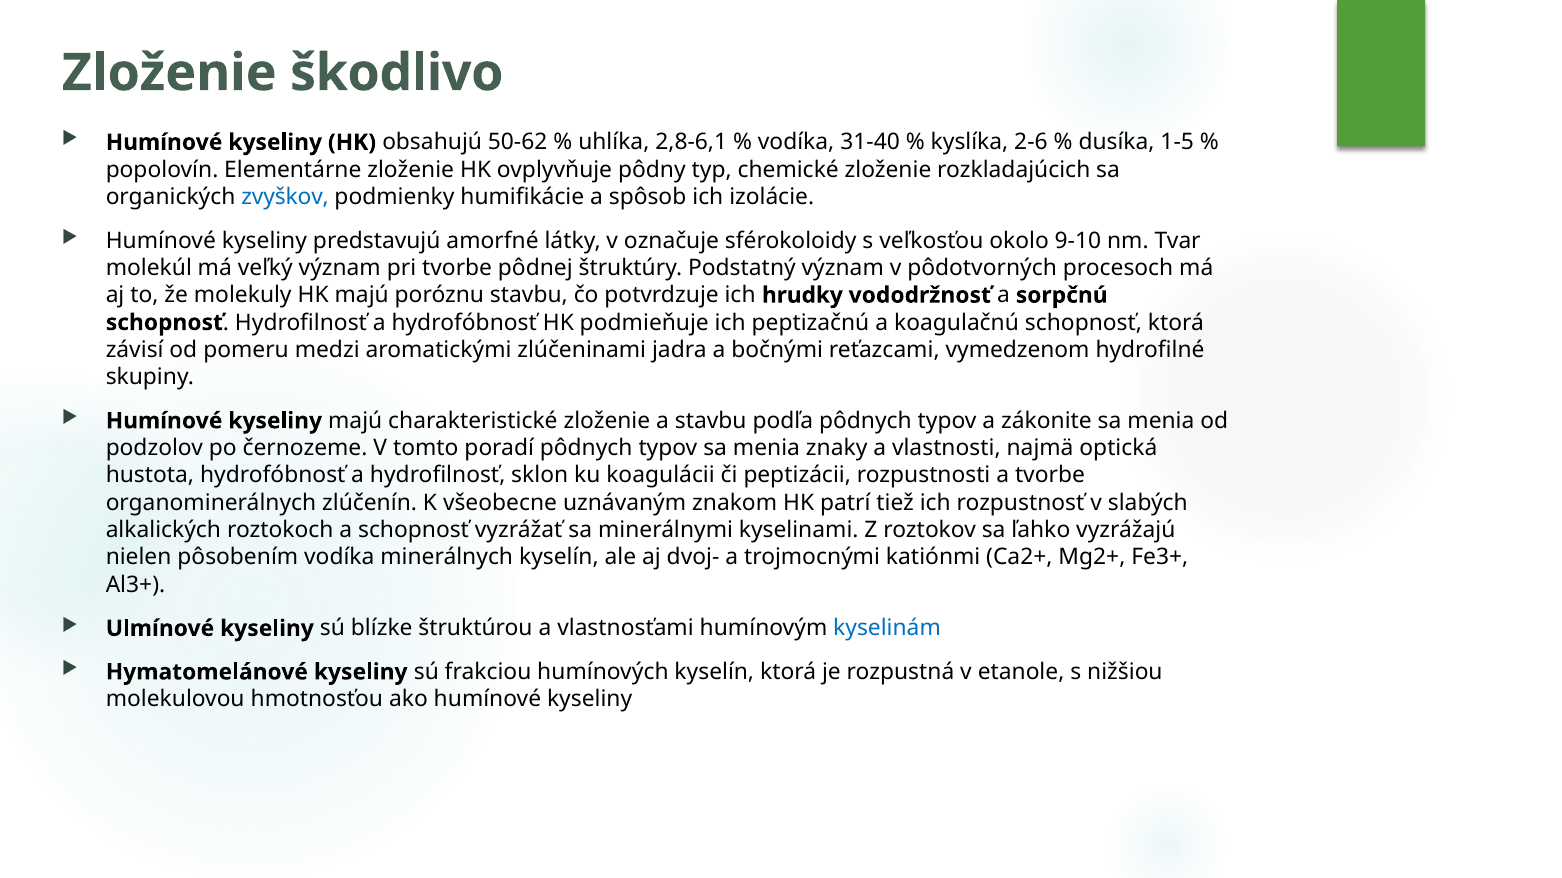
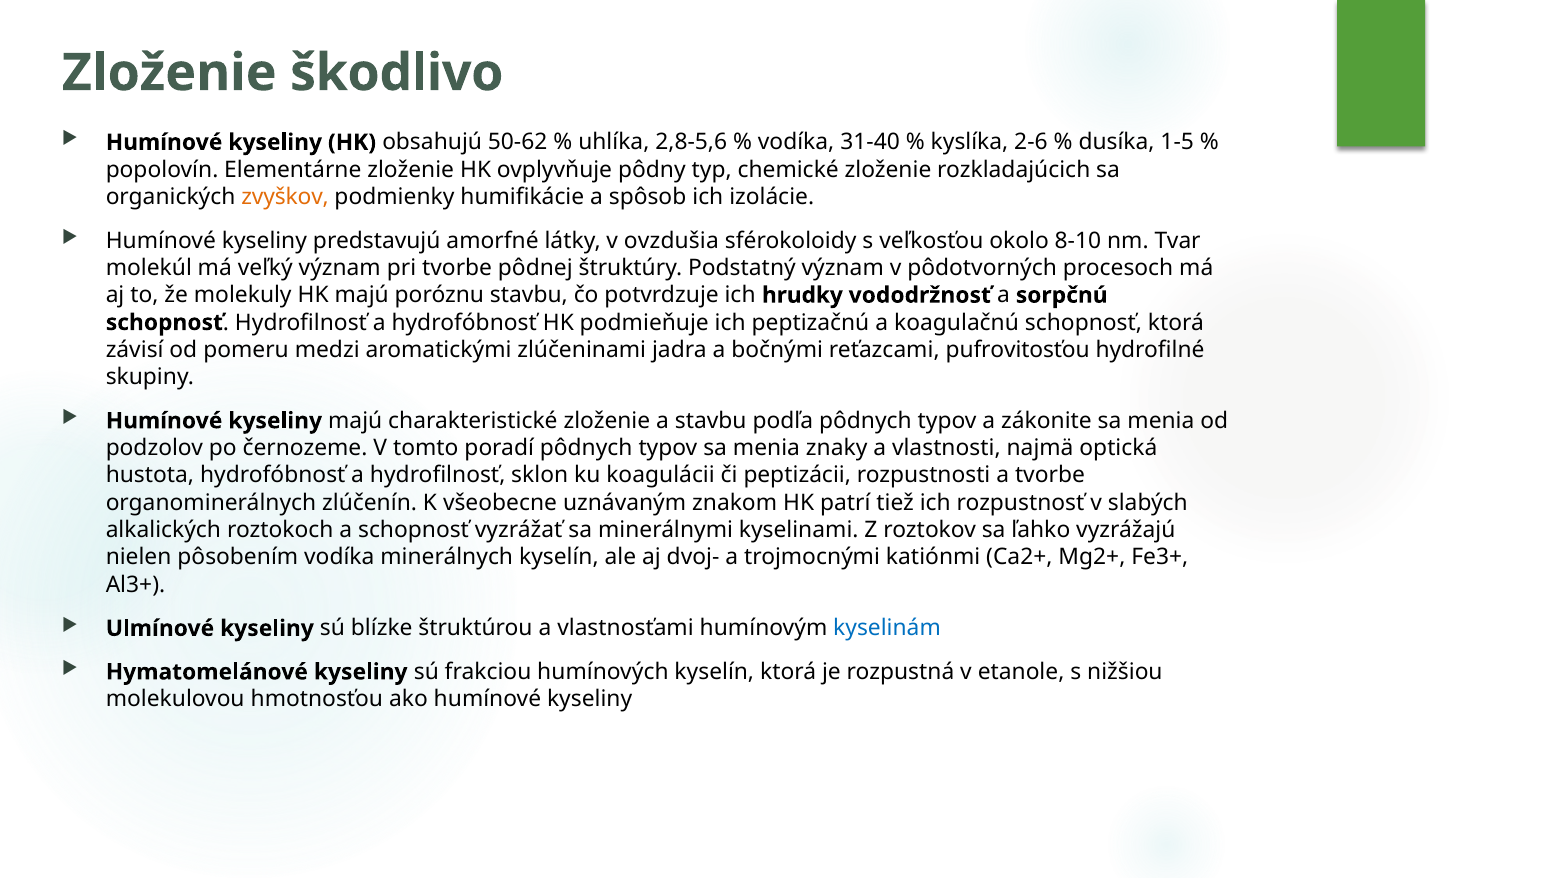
2,8-6,1: 2,8-6,1 -> 2,8-5,6
zvyškov colour: blue -> orange
označuje: označuje -> ovzdušia
9-10: 9-10 -> 8-10
vymedzenom: vymedzenom -> pufrovitosťou
